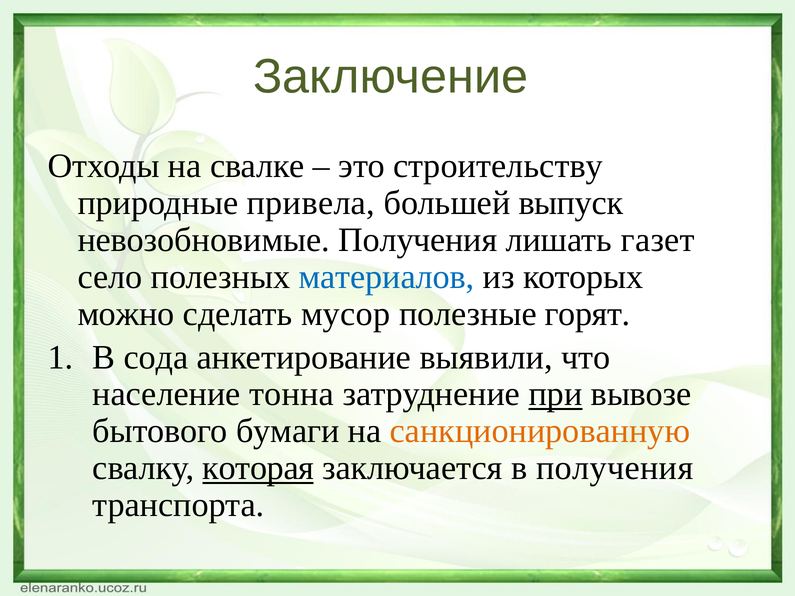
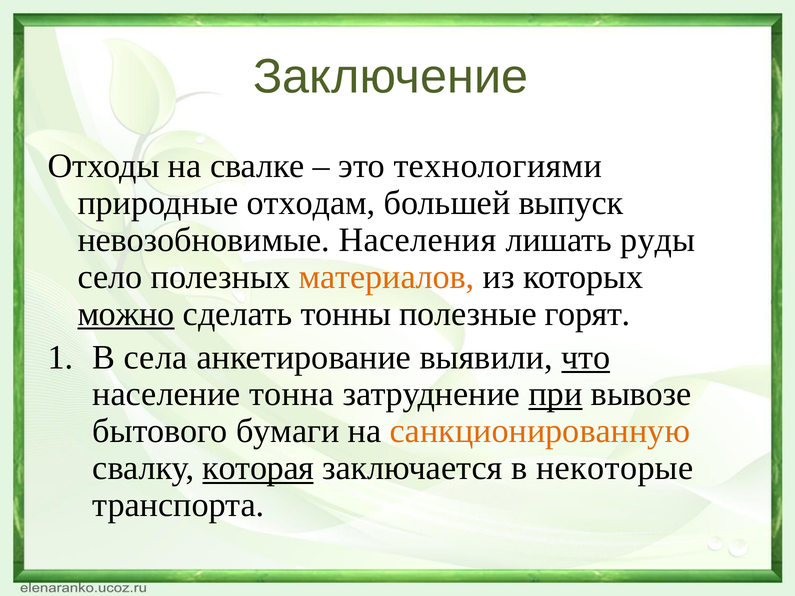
строительству: строительству -> технологиями
привела: привела -> отходам
невозобновимые Получения: Получения -> Населения
газет: газет -> руды
материалов colour: blue -> orange
можно underline: none -> present
мусор: мусор -> тонны
сода: сода -> села
что underline: none -> present
в получения: получения -> некоторые
